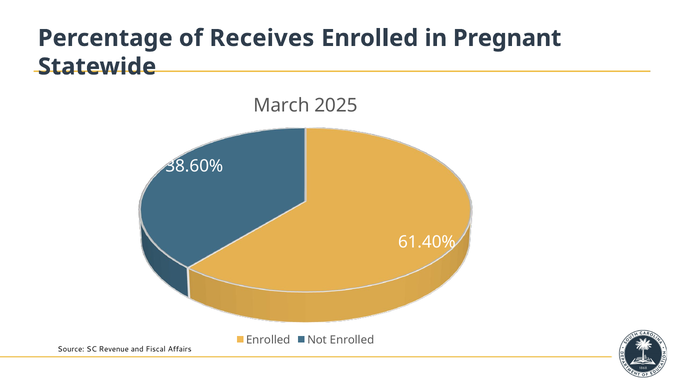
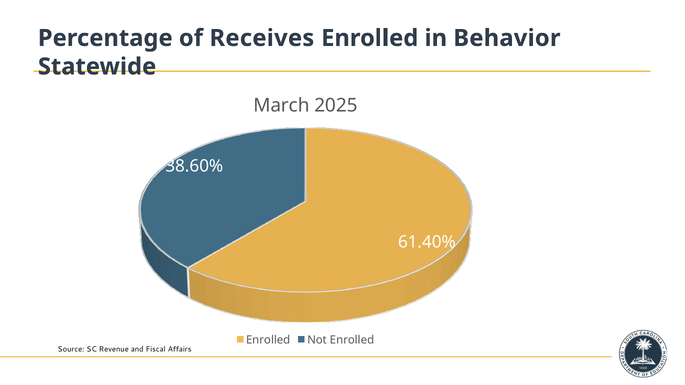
Pregnant: Pregnant -> Behavior
